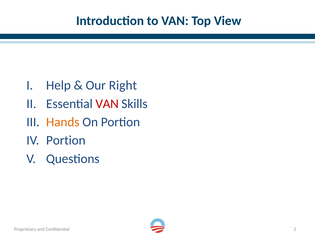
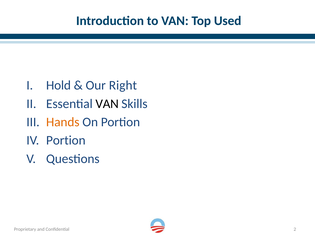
View: View -> Used
Help: Help -> Hold
VAN at (107, 104) colour: red -> black
